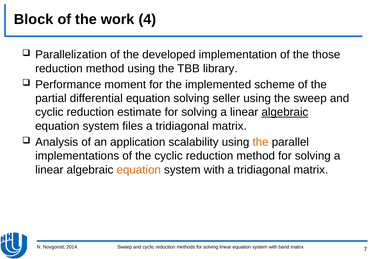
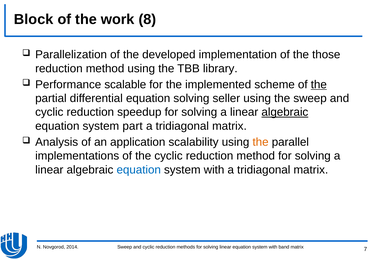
4: 4 -> 8
moment: moment -> scalable
the at (319, 85) underline: none -> present
estimate: estimate -> speedup
files: files -> part
equation at (139, 170) colour: orange -> blue
